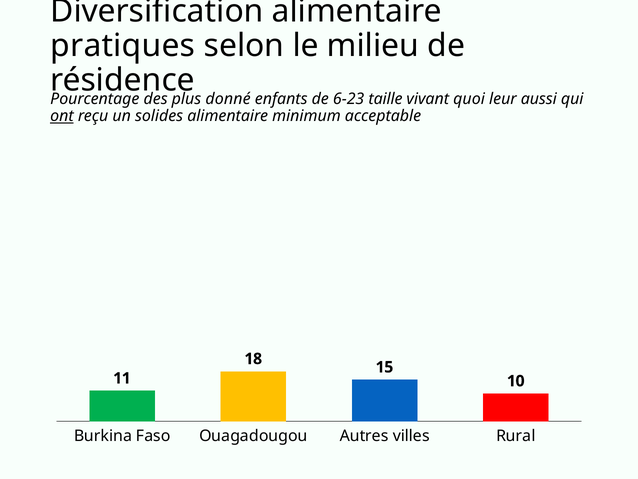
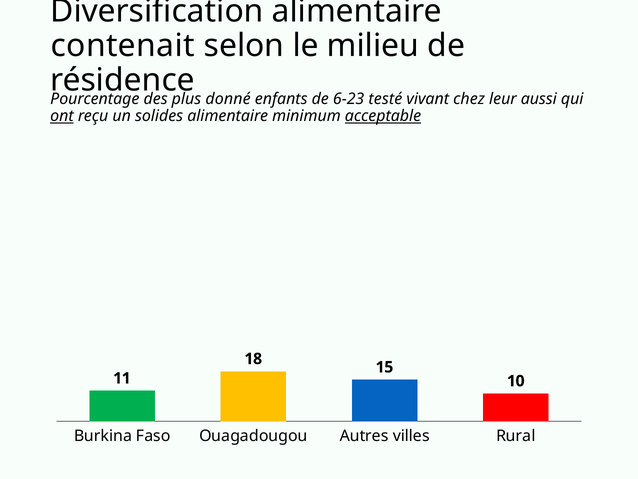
pratiques: pratiques -> contenait
taille: taille -> testé
quoi: quoi -> chez
acceptable underline: none -> present
